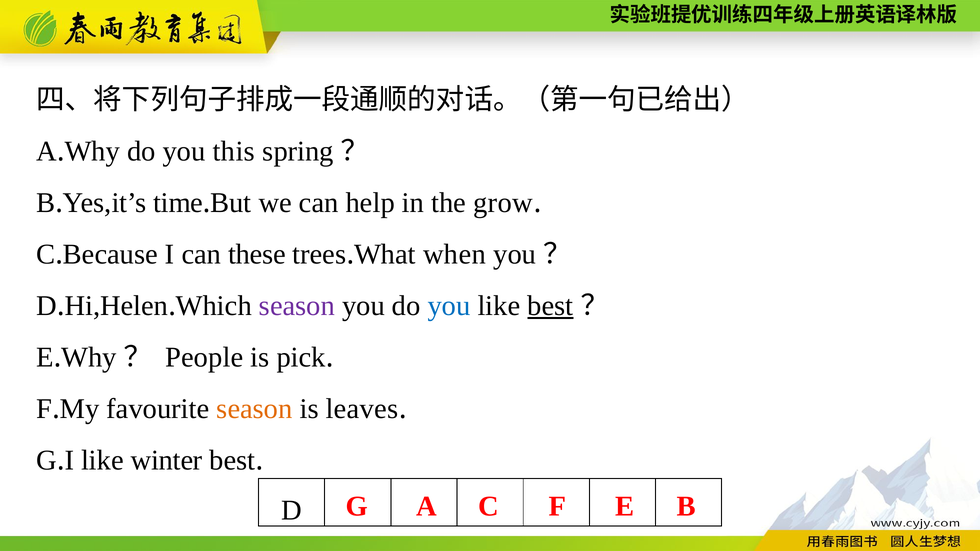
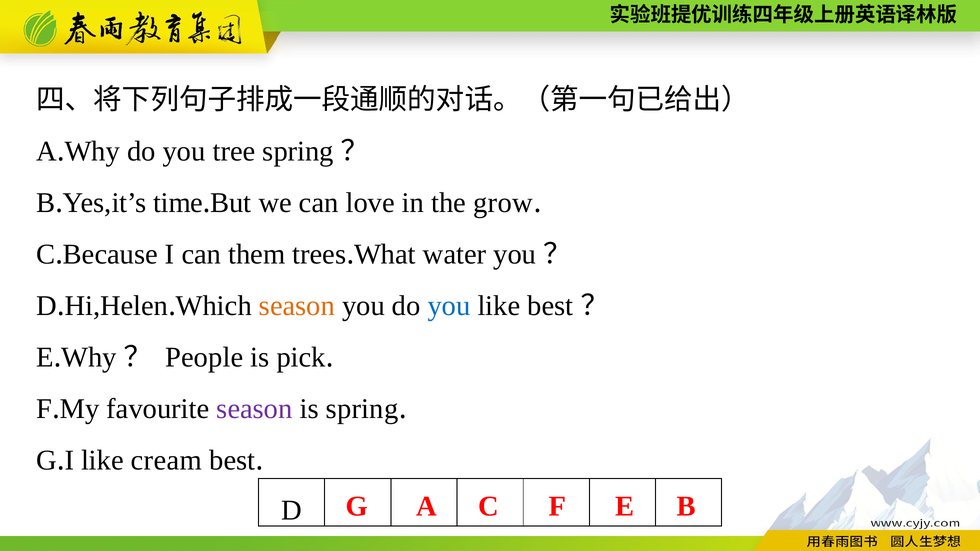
this: this -> tree
help: help -> love
these: these -> them
when: when -> water
season at (297, 306) colour: purple -> orange
best at (550, 306) underline: present -> none
season at (254, 409) colour: orange -> purple
is leaves: leaves -> spring
winter: winter -> cream
